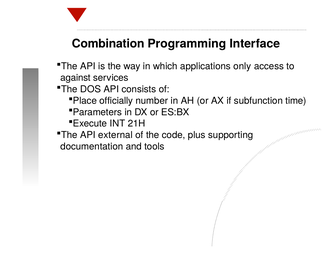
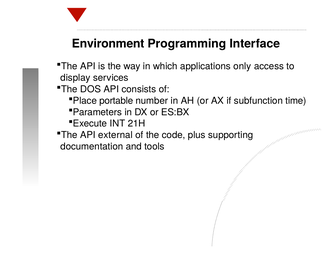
Combination: Combination -> Environment
against: against -> display
officially: officially -> portable
